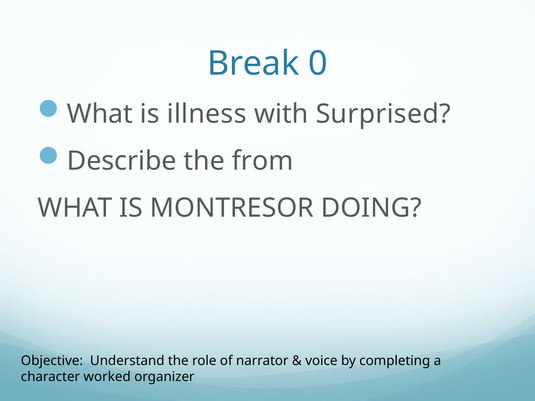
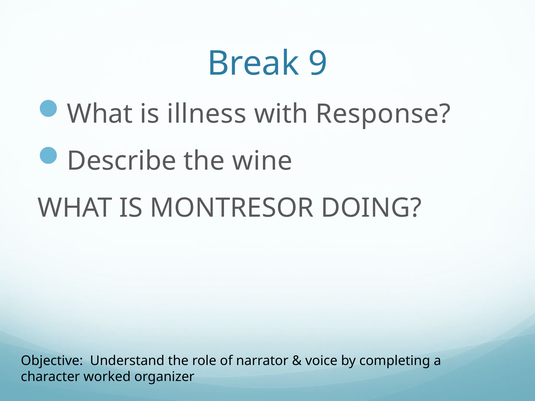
0: 0 -> 9
Surprised: Surprised -> Response
from: from -> wine
